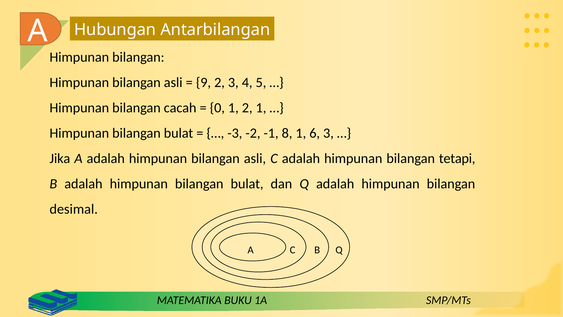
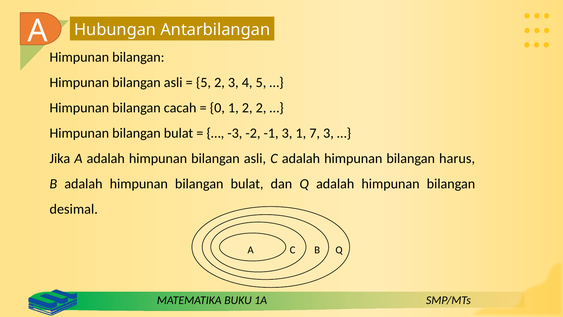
9 at (203, 82): 9 -> 5
2 1: 1 -> 2
-1 8: 8 -> 3
6: 6 -> 7
tetapi: tetapi -> harus
